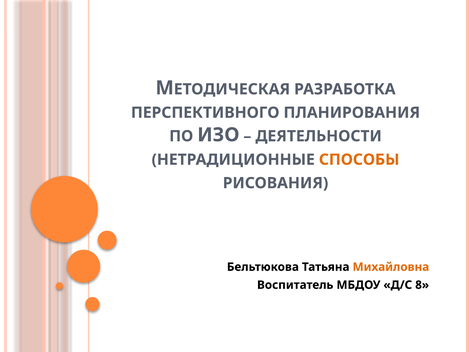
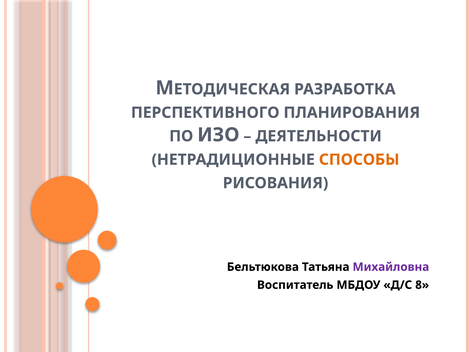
Михайловна colour: orange -> purple
